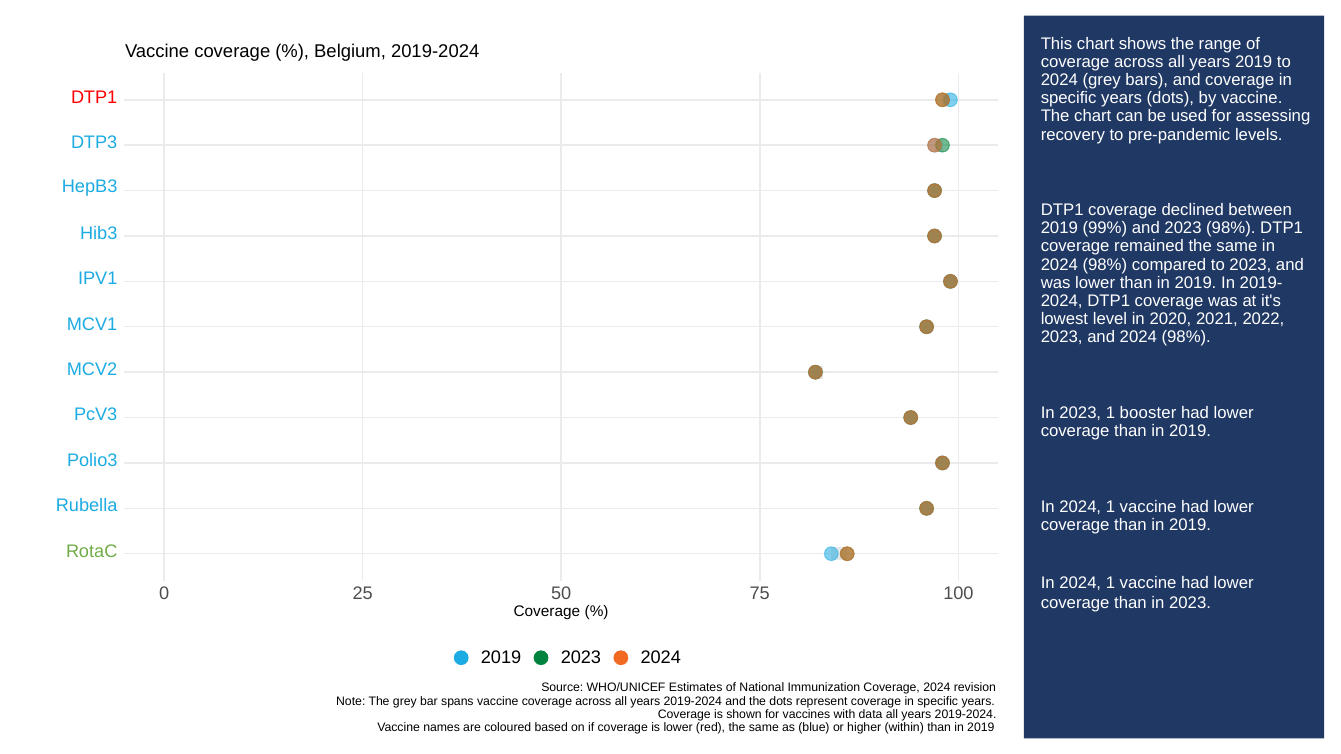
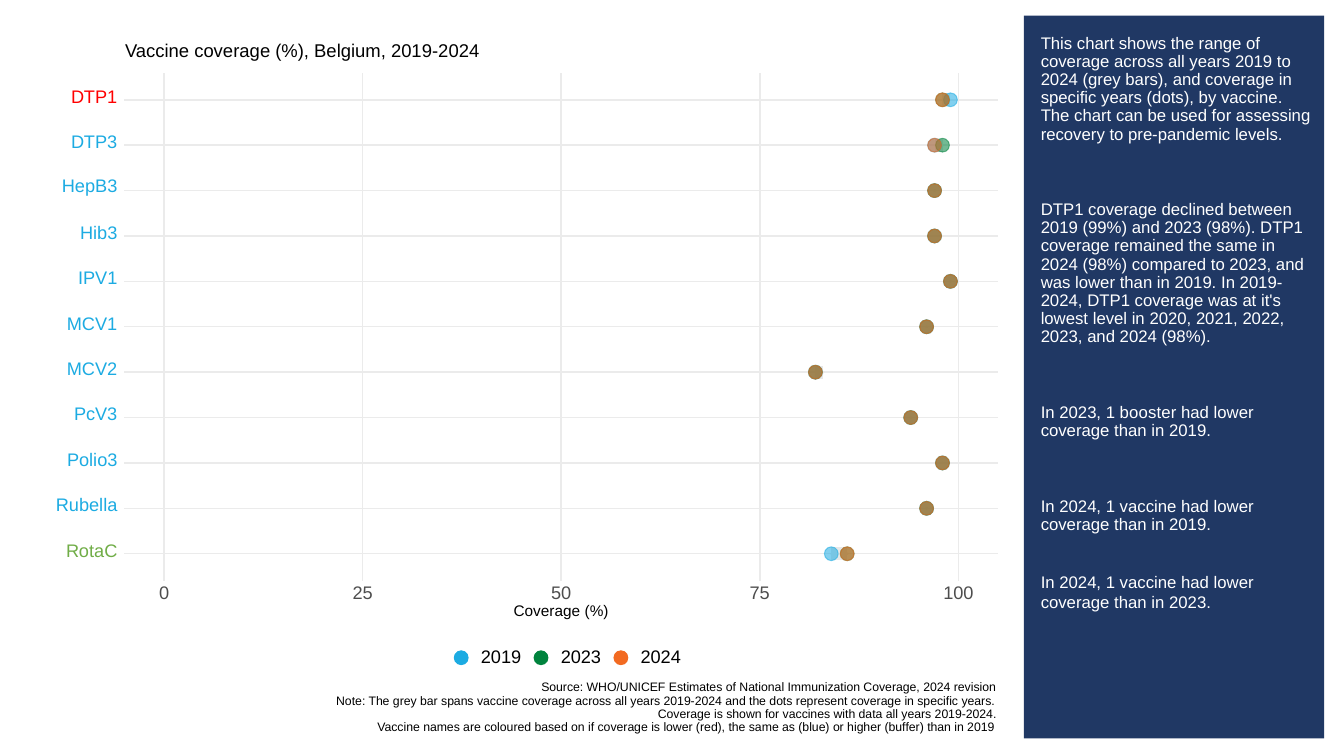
within: within -> buffer
